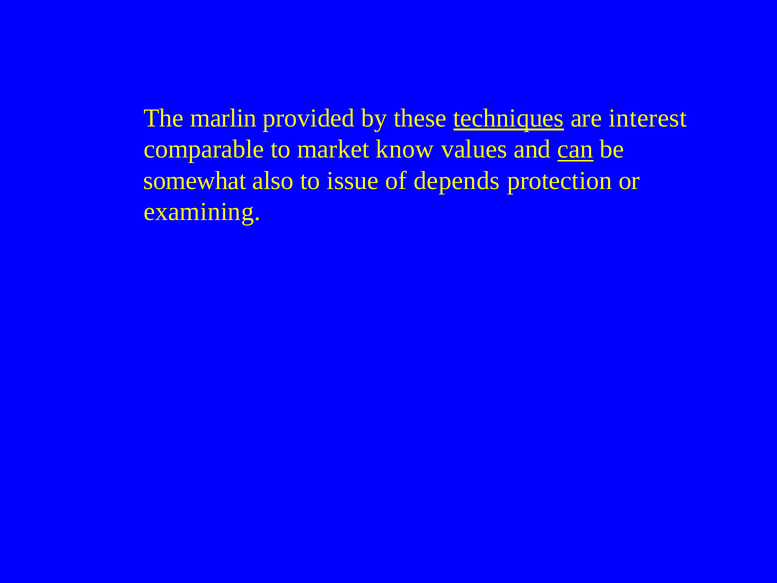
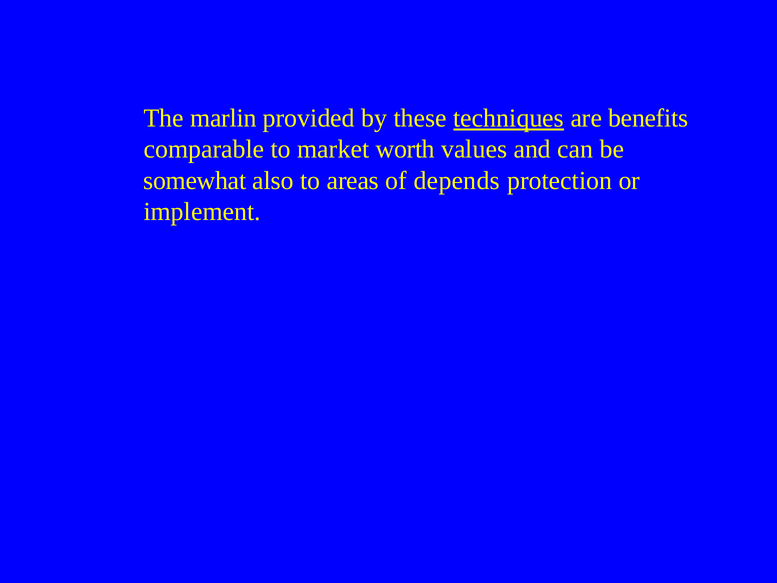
interest: interest -> benefits
know: know -> worth
can underline: present -> none
issue: issue -> areas
examining: examining -> implement
